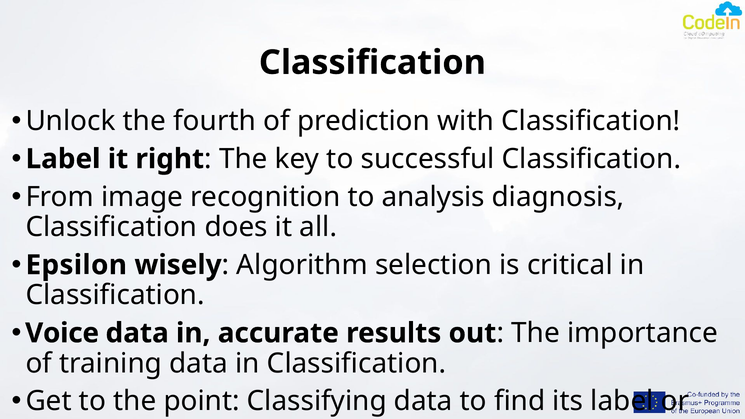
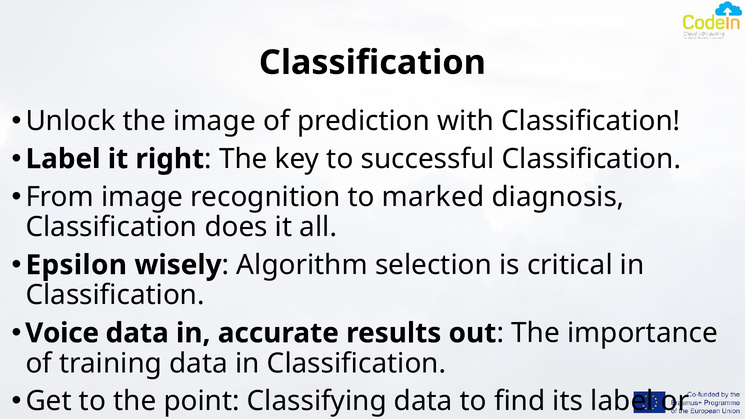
the fourth: fourth -> image
analysis: analysis -> marked
